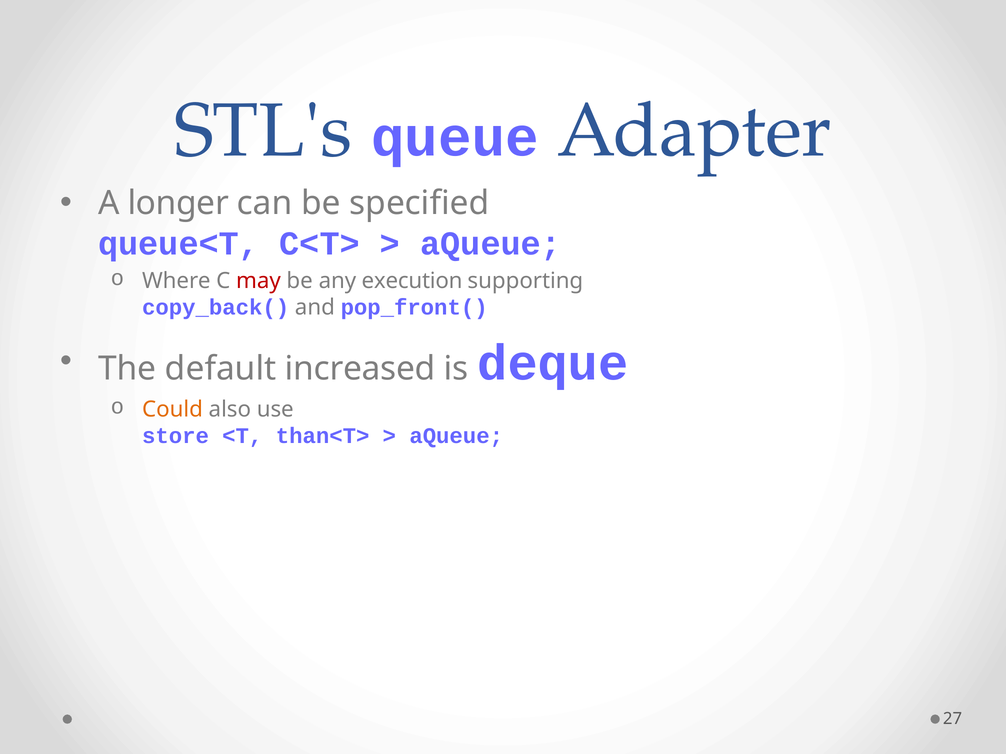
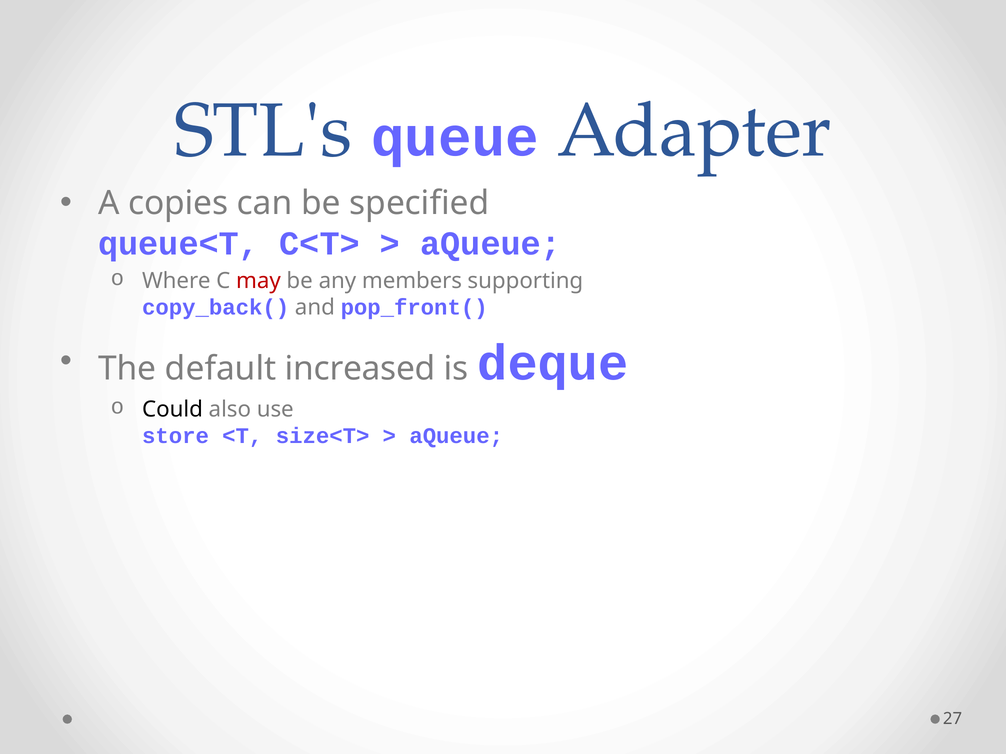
longer: longer -> copies
execution: execution -> members
Could colour: orange -> black
than<T>: than<T> -> size<T>
